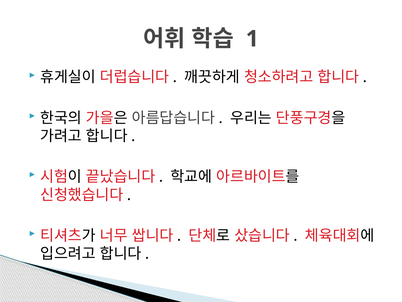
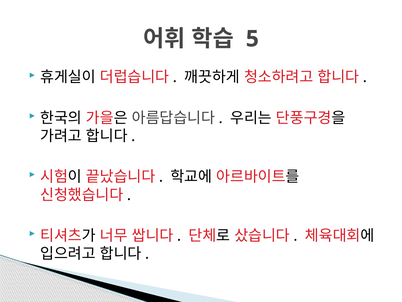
1: 1 -> 5
